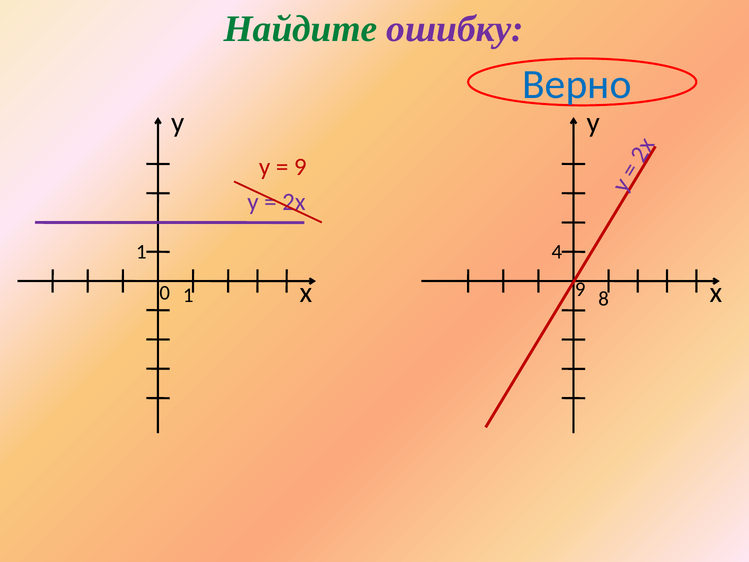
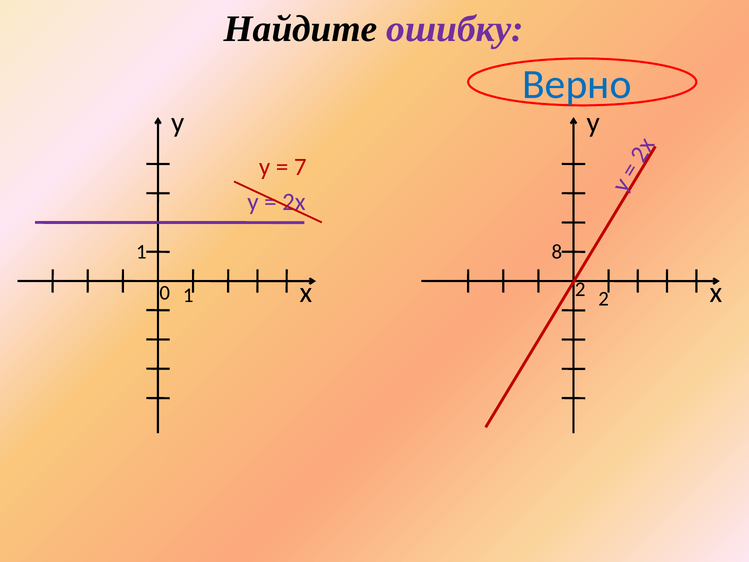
Найдите colour: green -> black
9 at (300, 167): 9 -> 7
4: 4 -> 8
0 8: 8 -> 2
1 9: 9 -> 2
